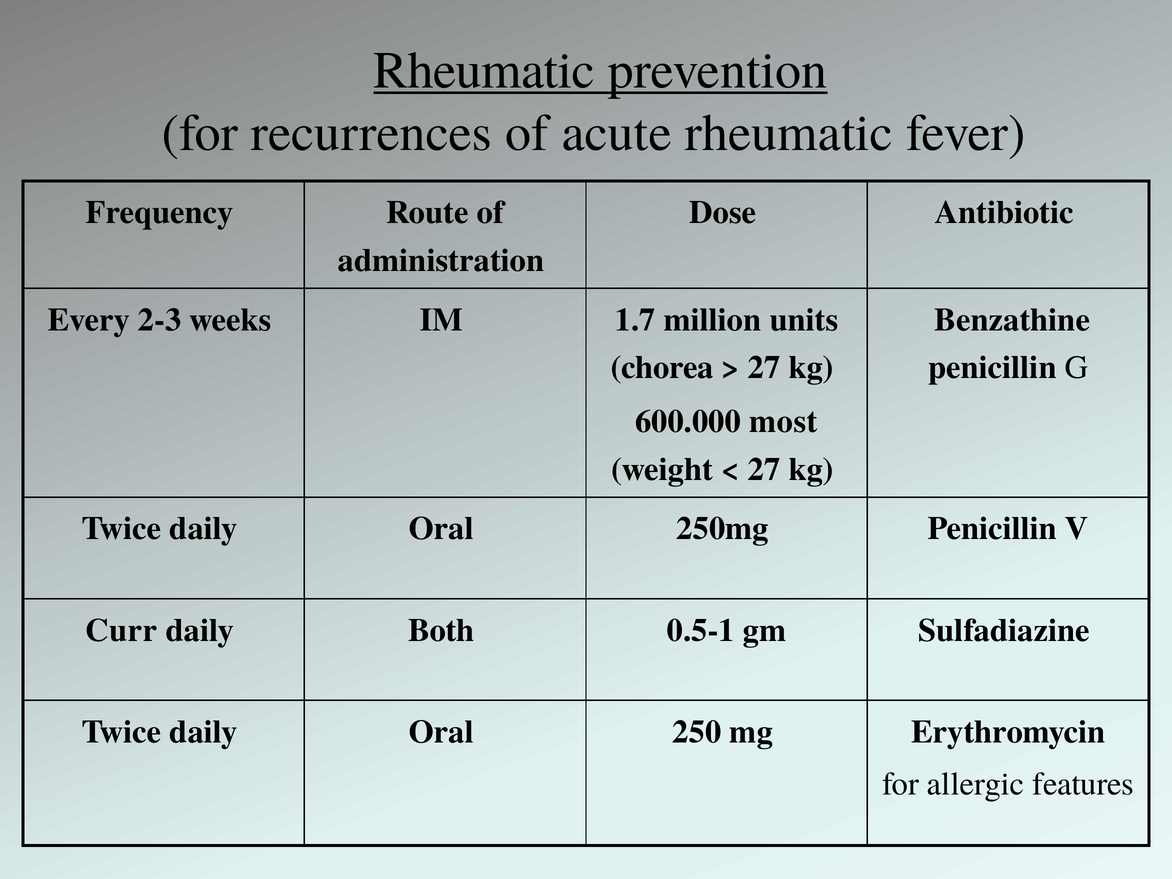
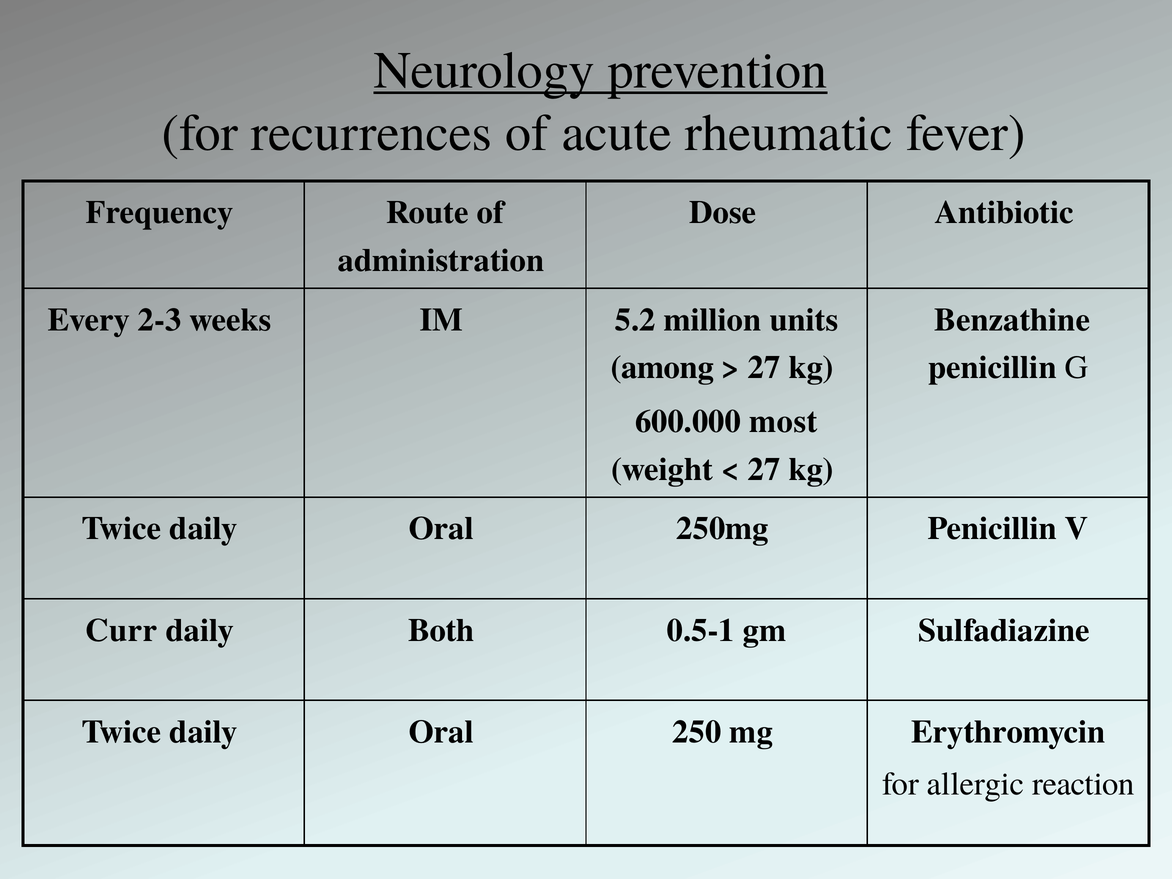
Rheumatic at (484, 70): Rheumatic -> Neurology
1.7: 1.7 -> 5.2
chorea: chorea -> among
features: features -> reaction
